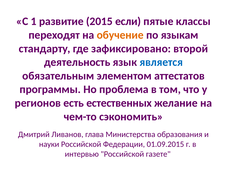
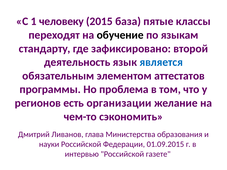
развитие: развитие -> человеку
если: если -> база
обучение colour: orange -> black
естественных: естественных -> организации
